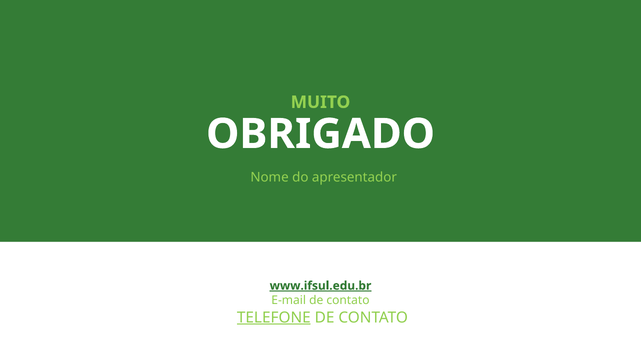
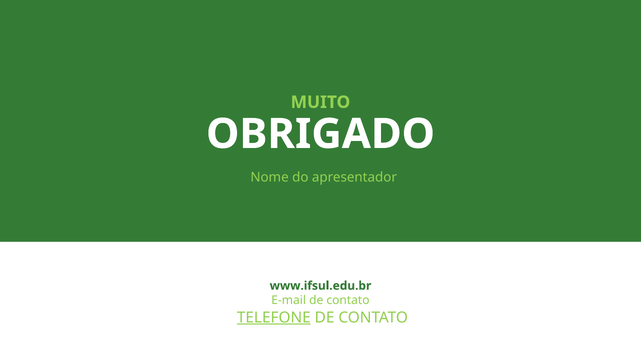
www.ifsul.edu.br underline: present -> none
